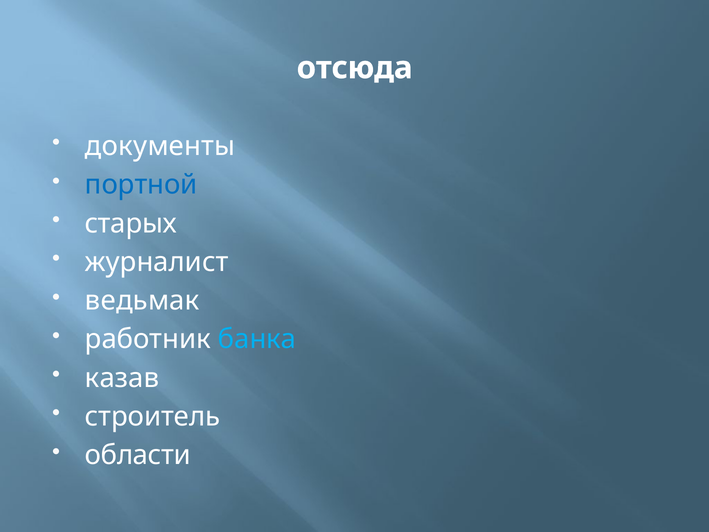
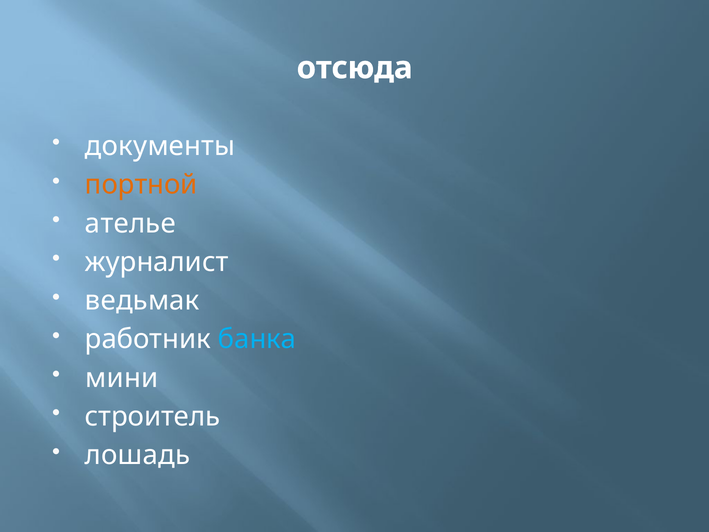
портной colour: blue -> orange
старых: старых -> ателье
казав: казав -> мини
области: области -> лошадь
